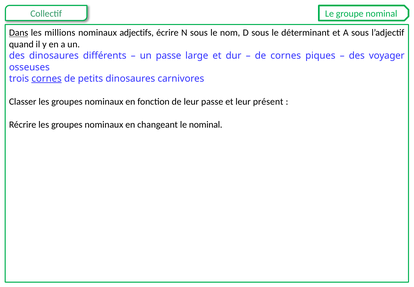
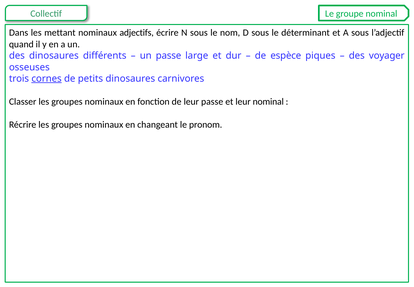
Dans underline: present -> none
millions: millions -> mettant
de cornes: cornes -> espèce
leur présent: présent -> nominal
le nominal: nominal -> pronom
